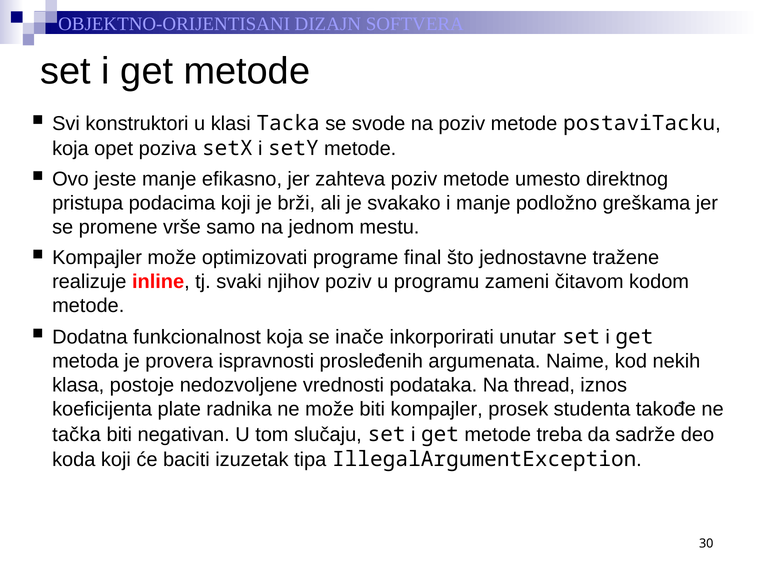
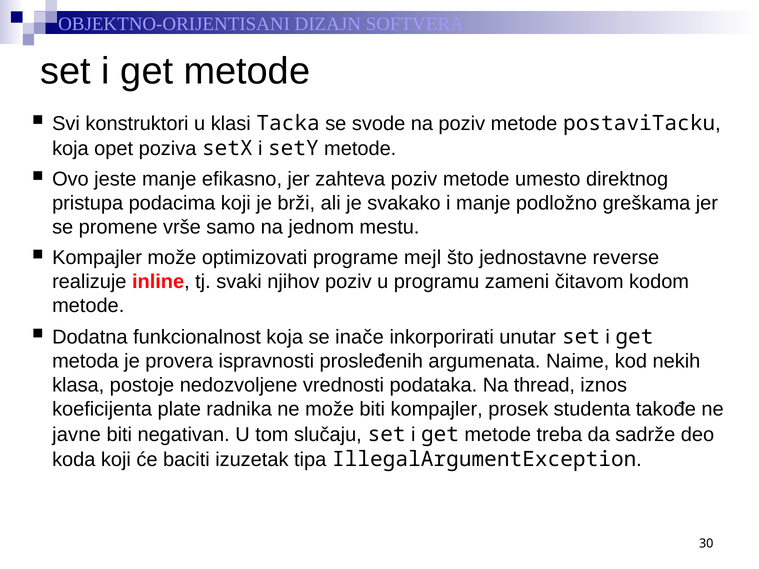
final: final -> mejl
tražene: tražene -> reverse
tačka: tačka -> javne
